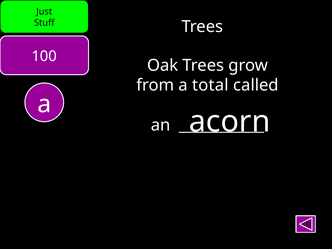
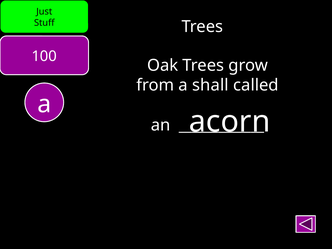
total: total -> shall
